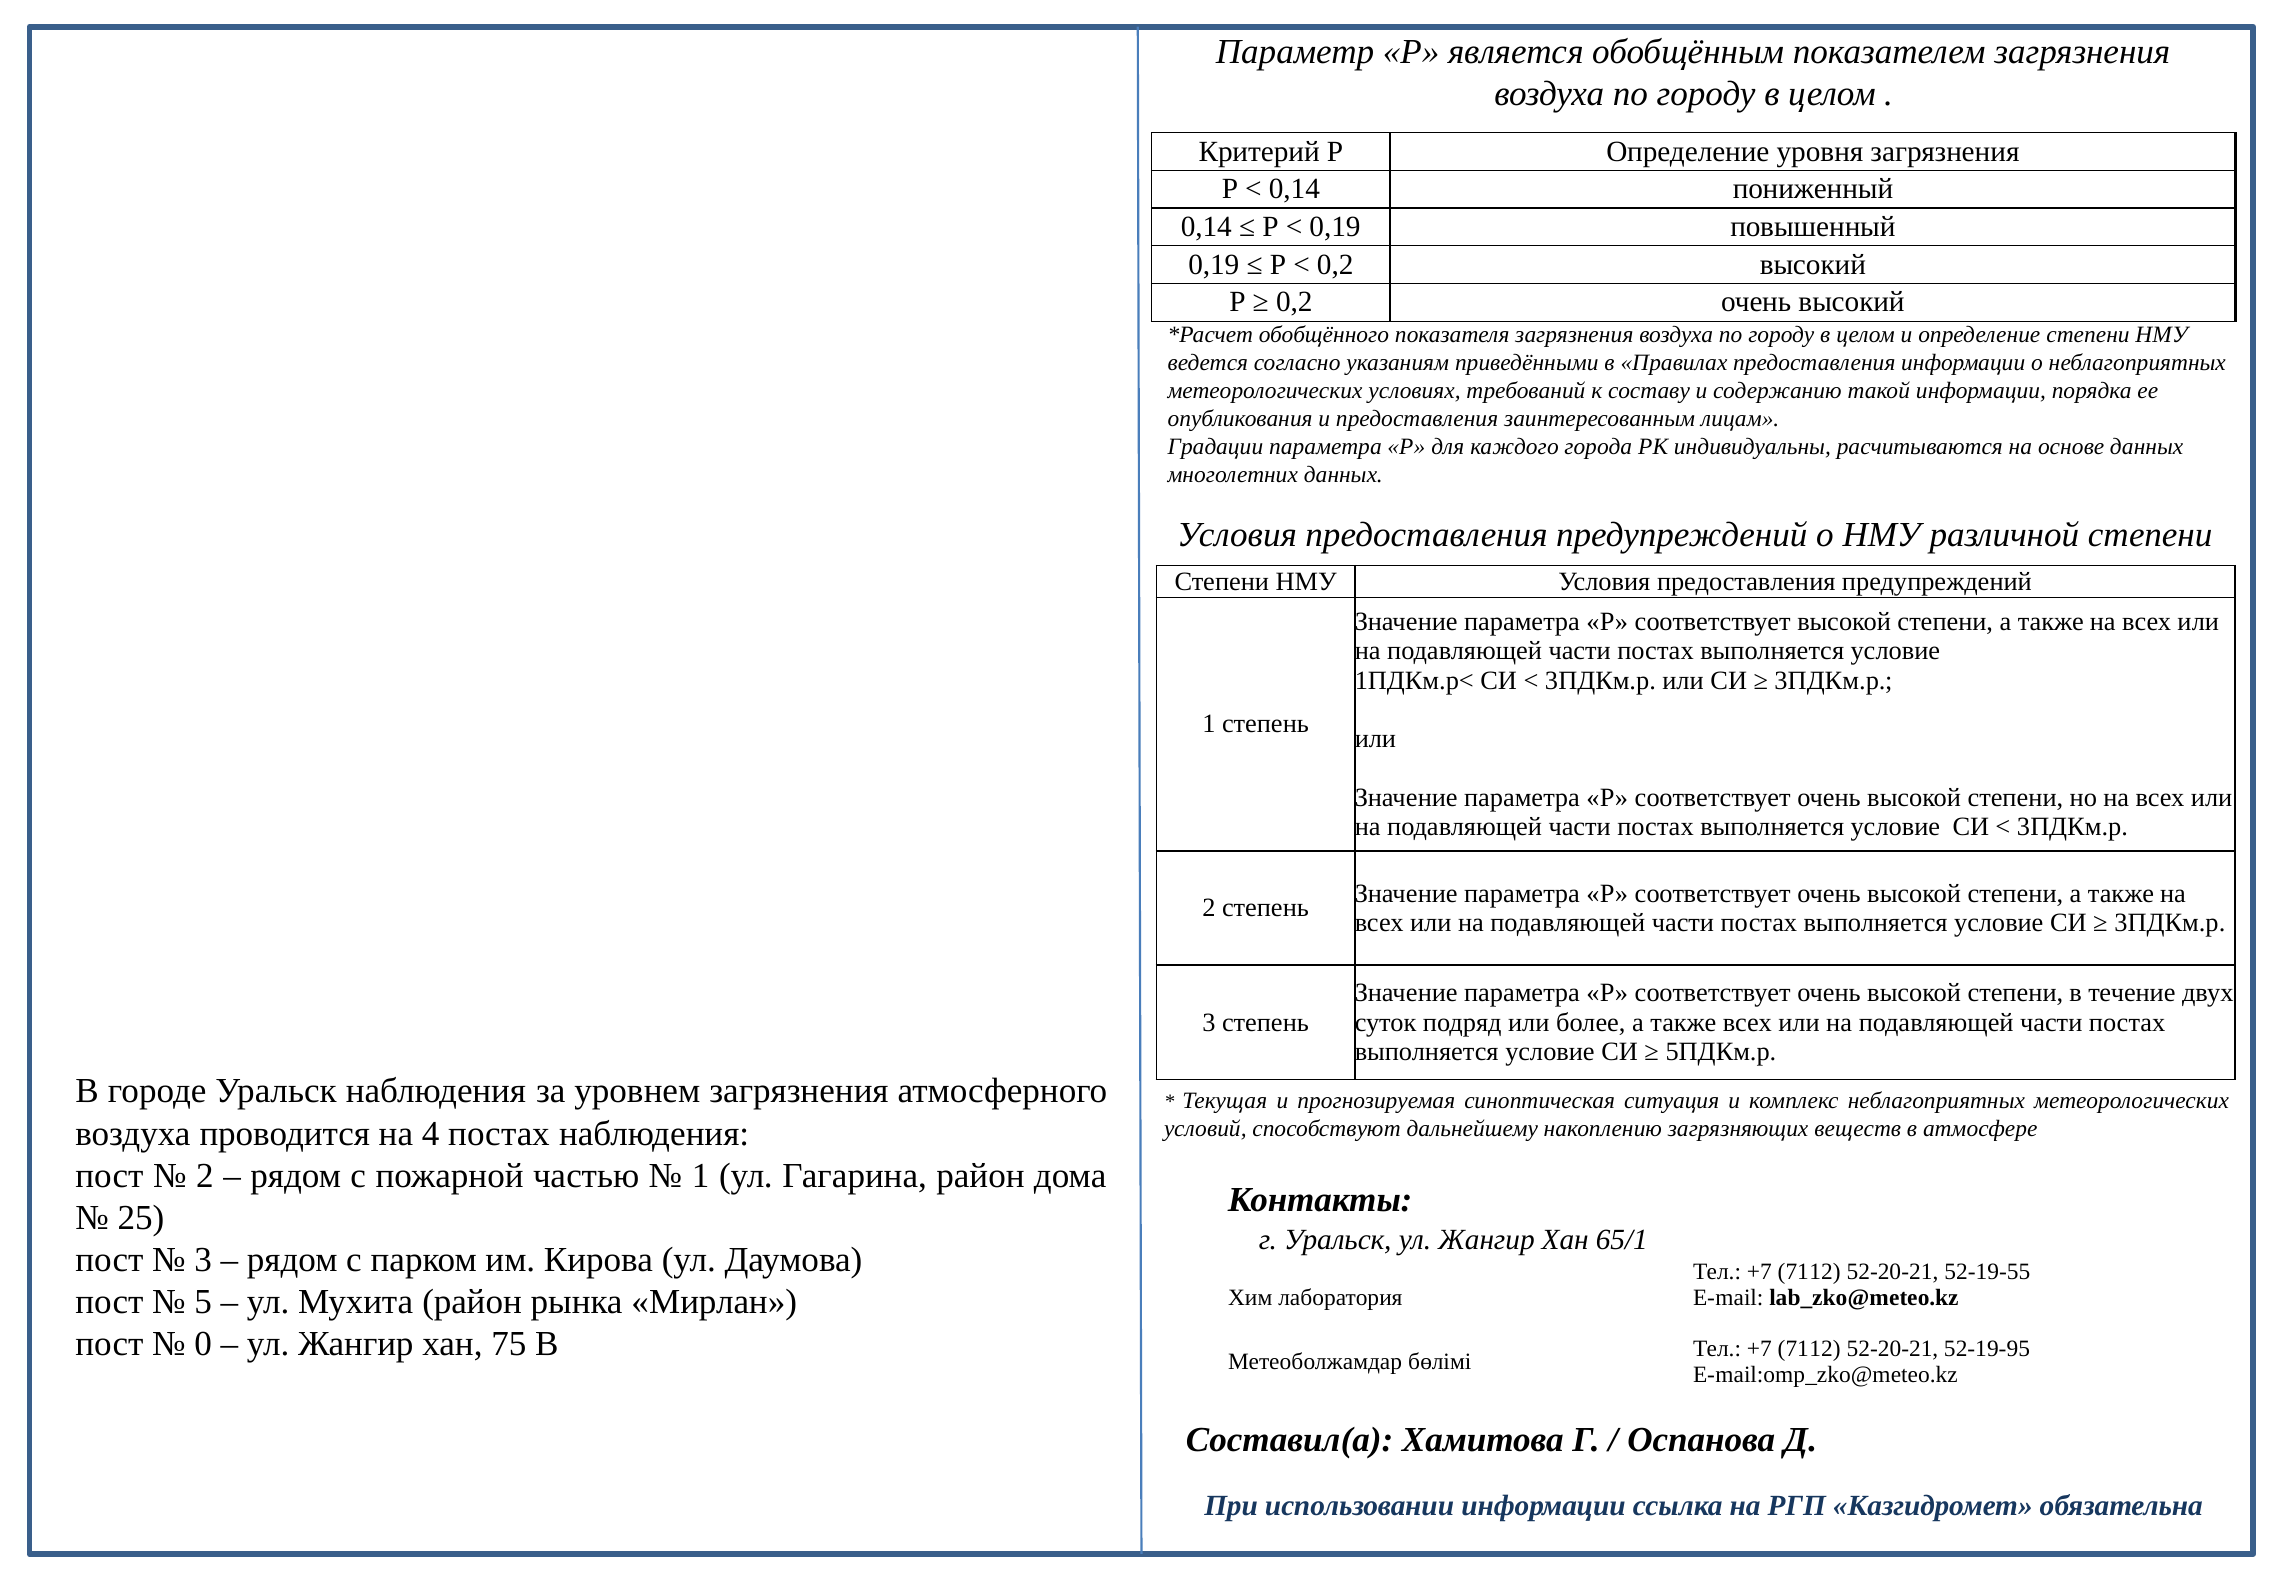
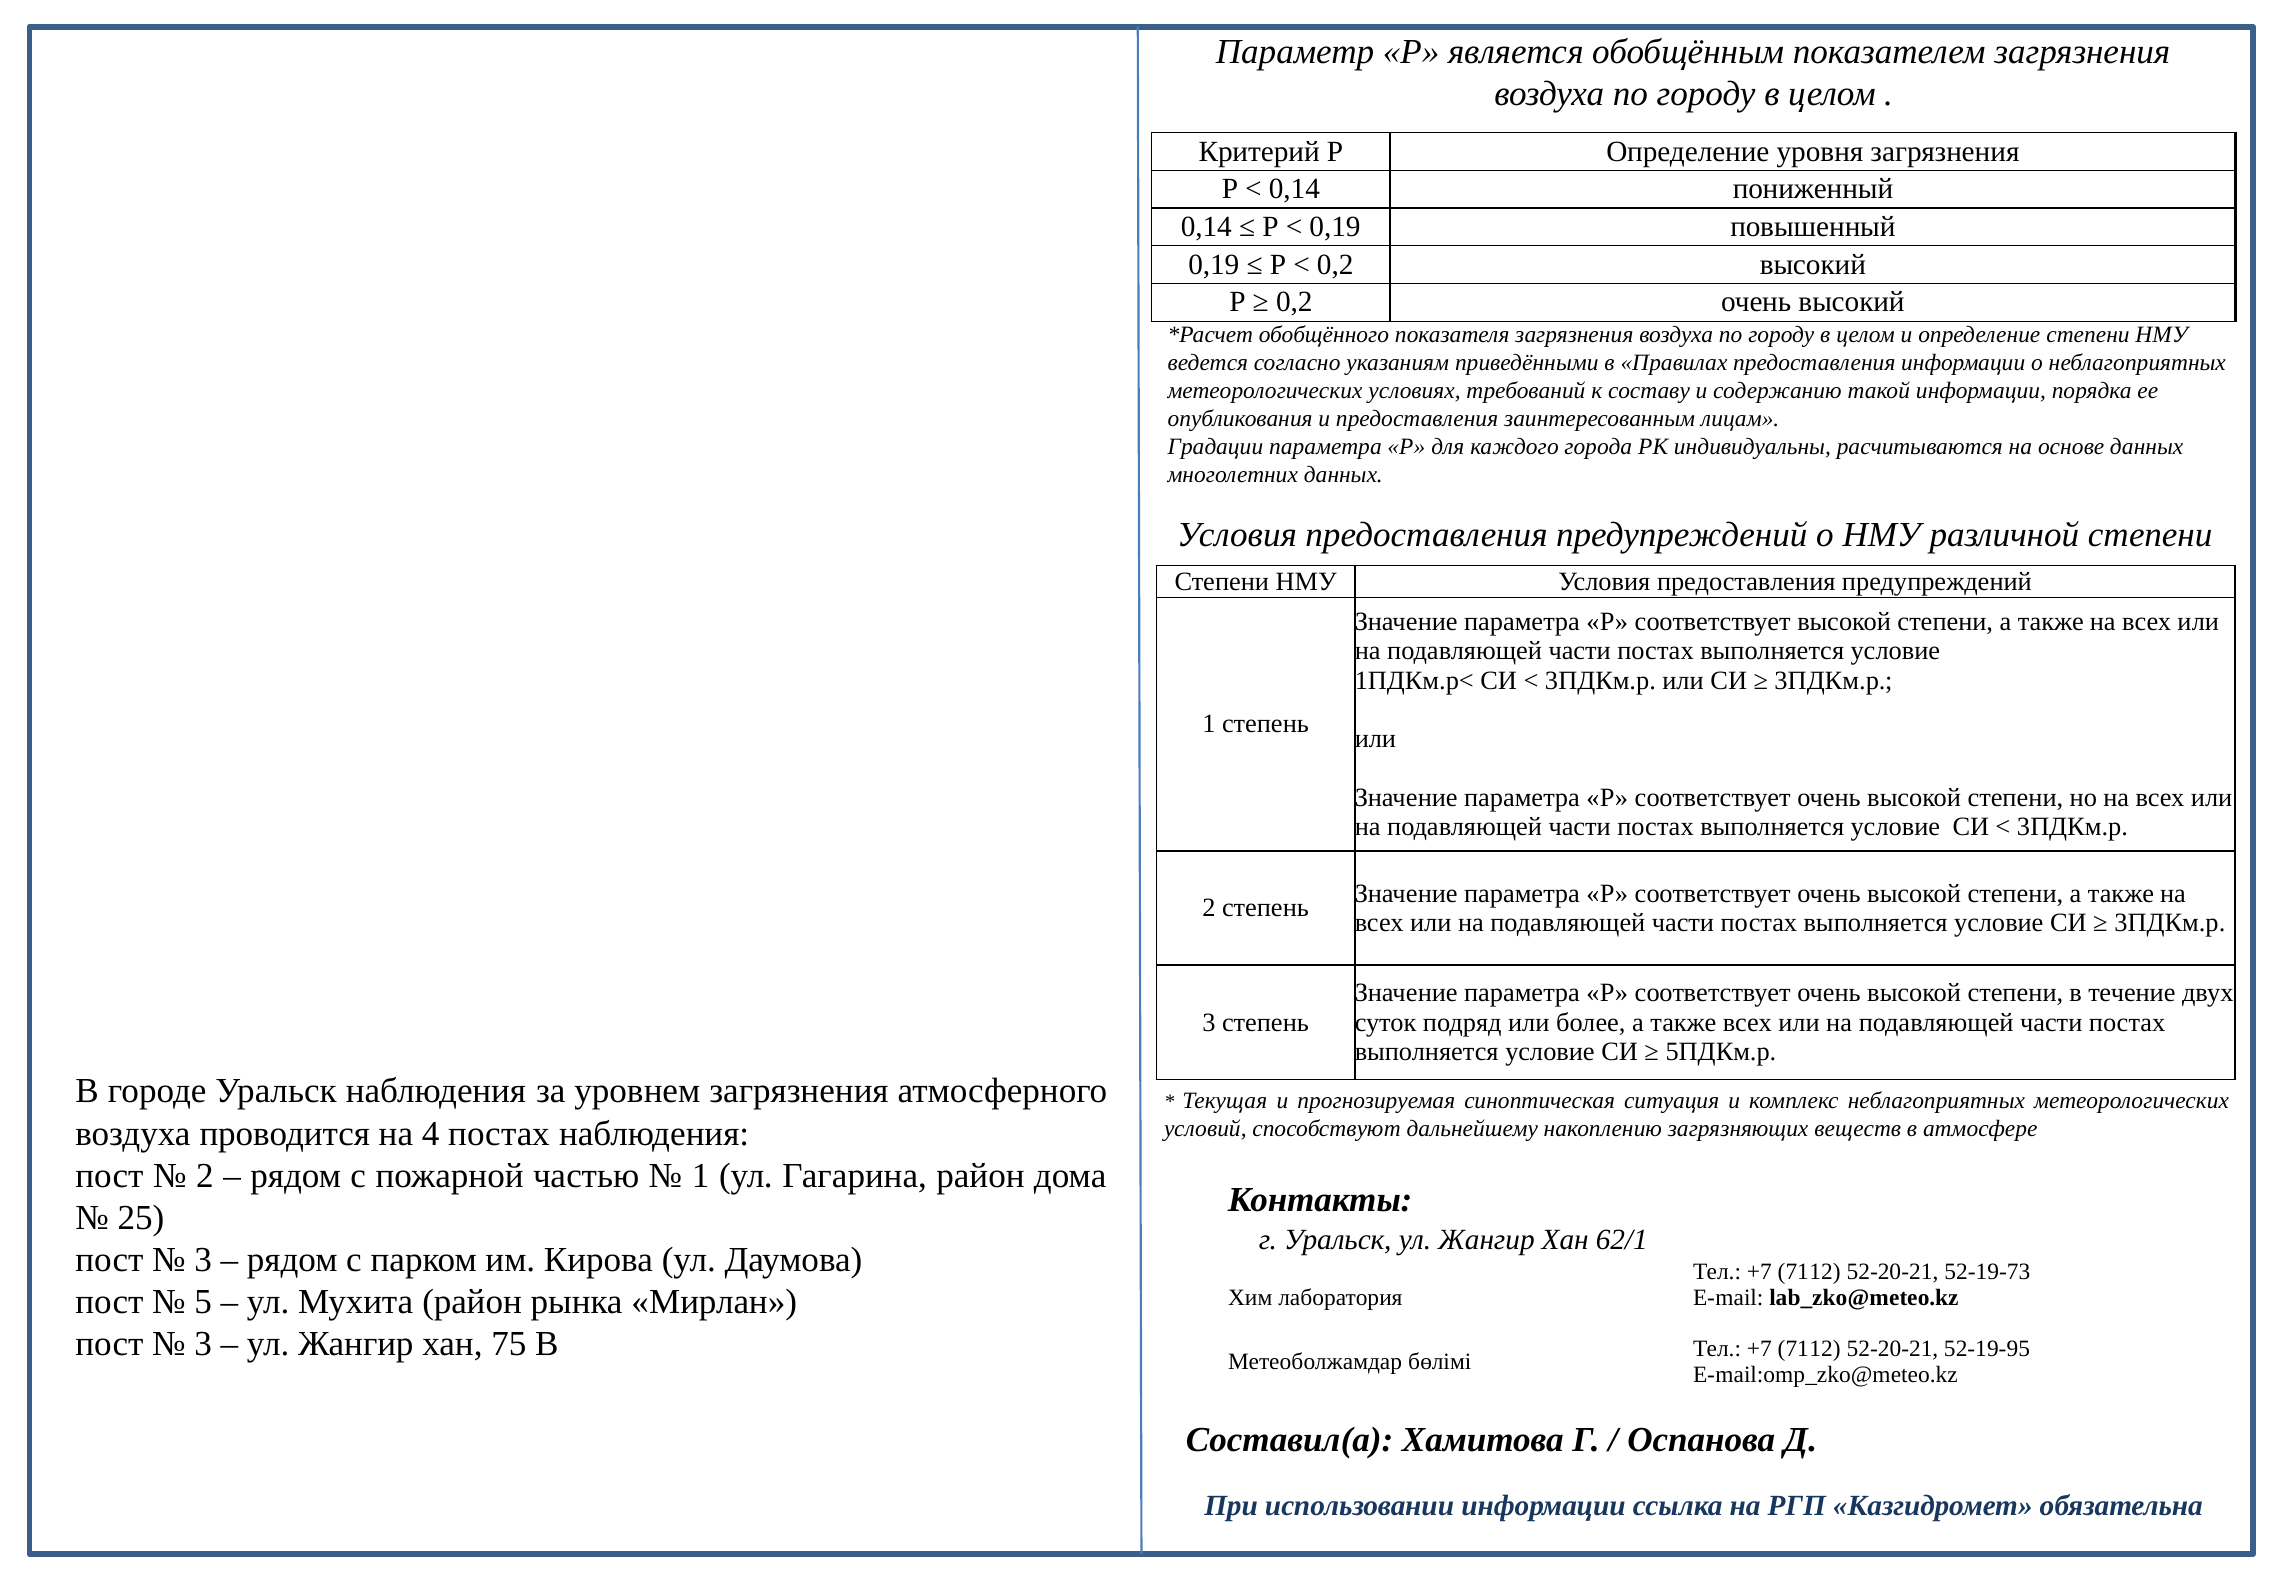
65/1: 65/1 -> 62/1
52-19-55: 52-19-55 -> 52-19-73
0 at (203, 1344): 0 -> 3
